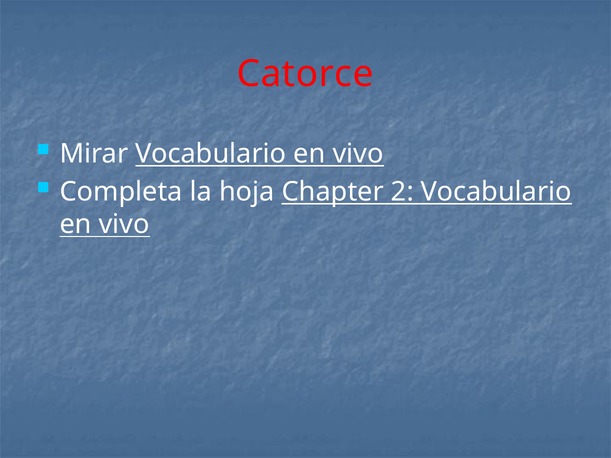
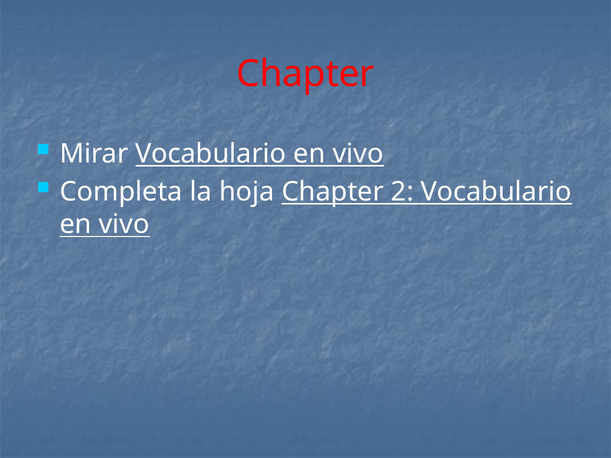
Catorce at (305, 74): Catorce -> Chapter
